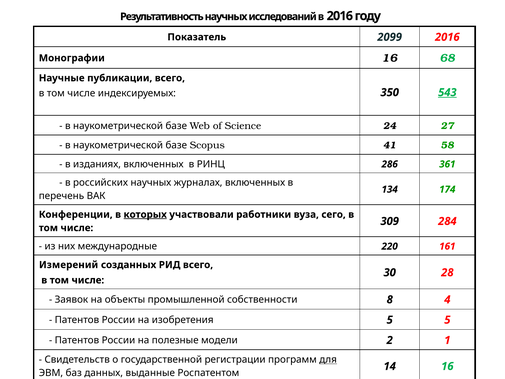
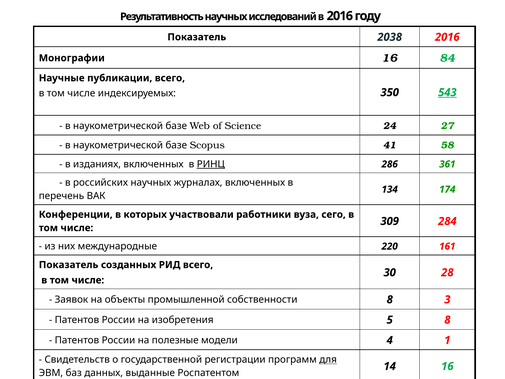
2099: 2099 -> 2038
68: 68 -> 84
РИНЦ underline: none -> present
которых at (145, 214) underline: present -> none
Измерений at (69, 265): Измерений -> Показатель
4: 4 -> 3
5 5: 5 -> 8
2: 2 -> 4
